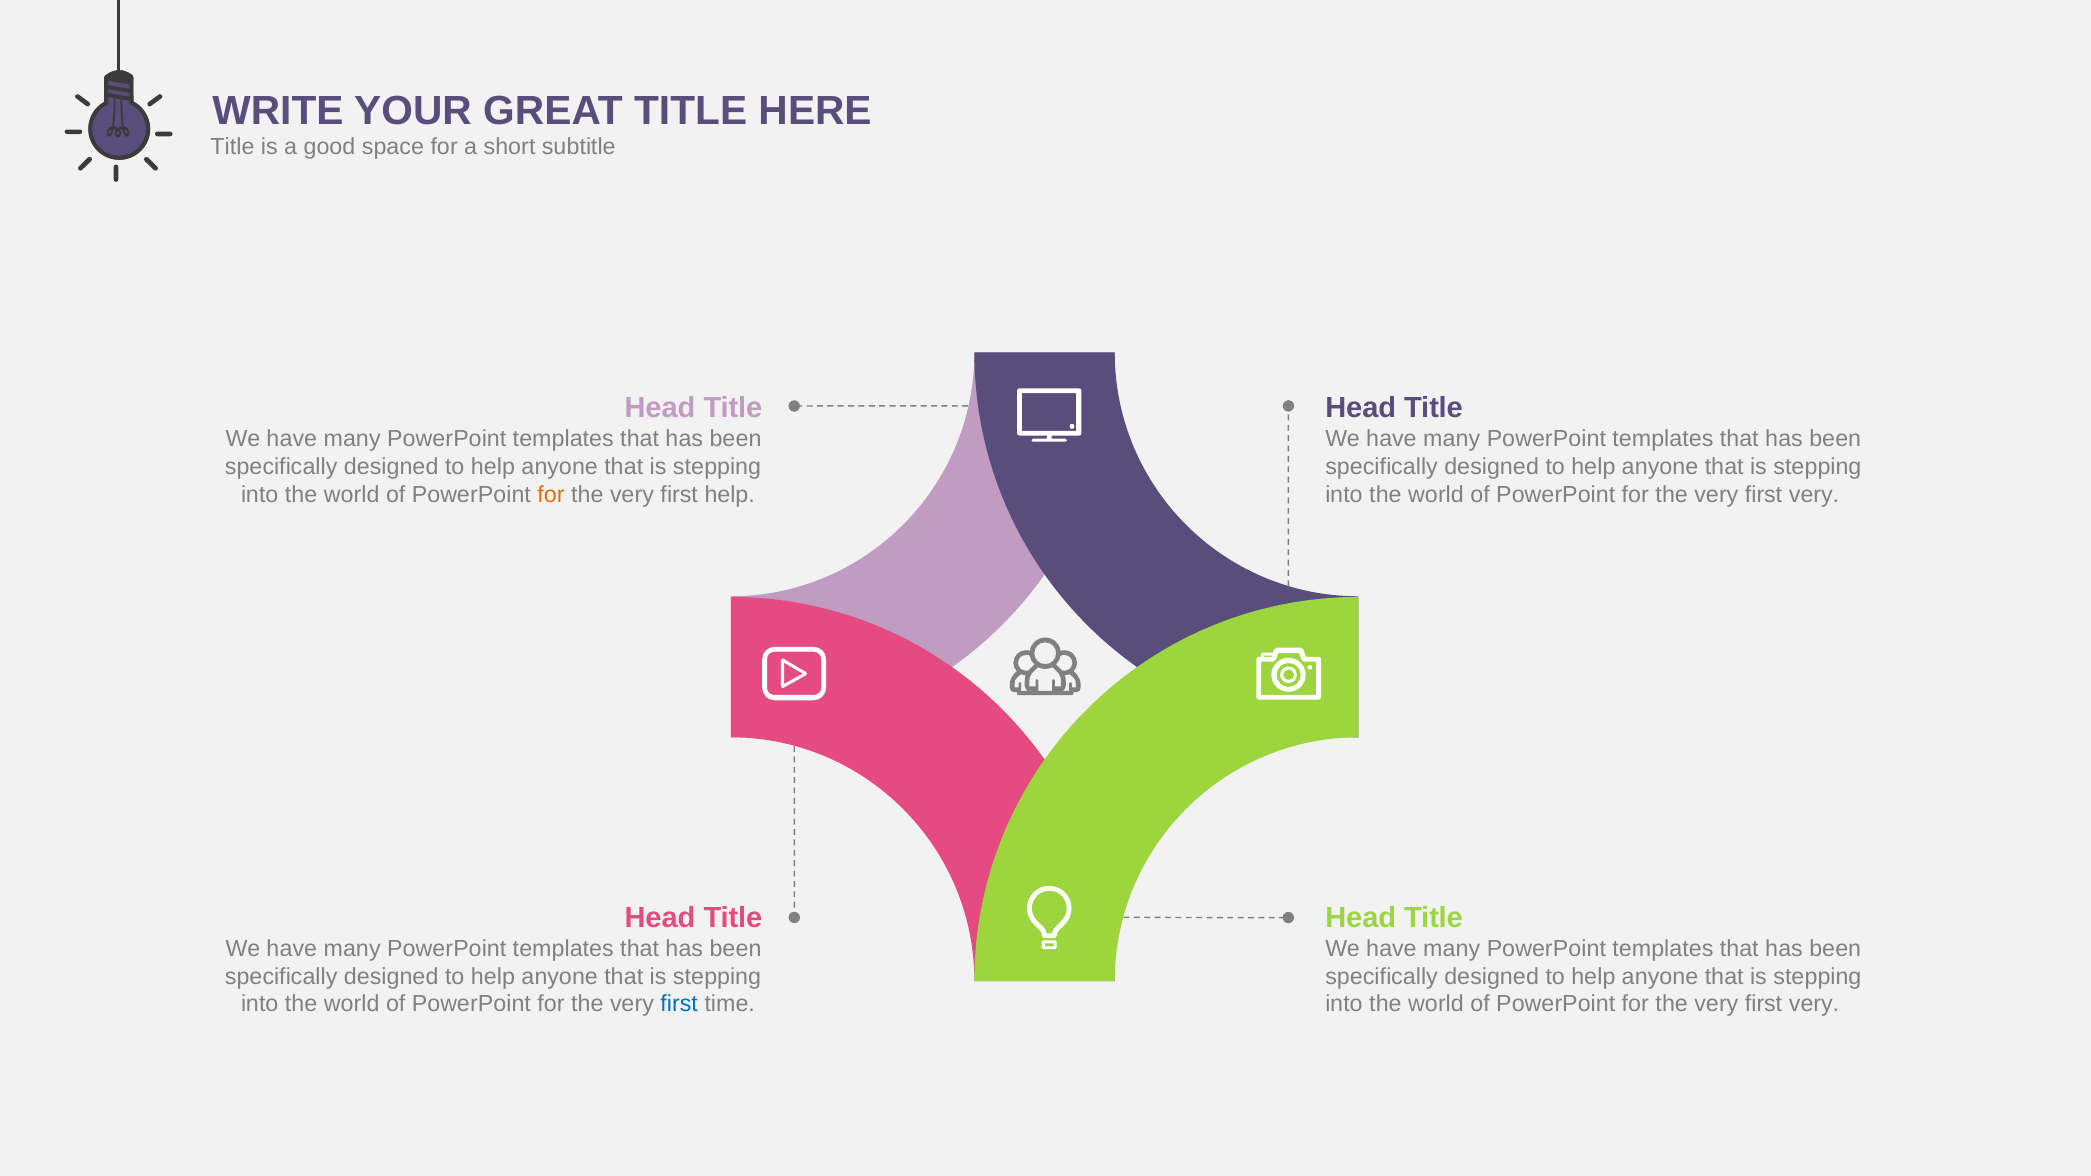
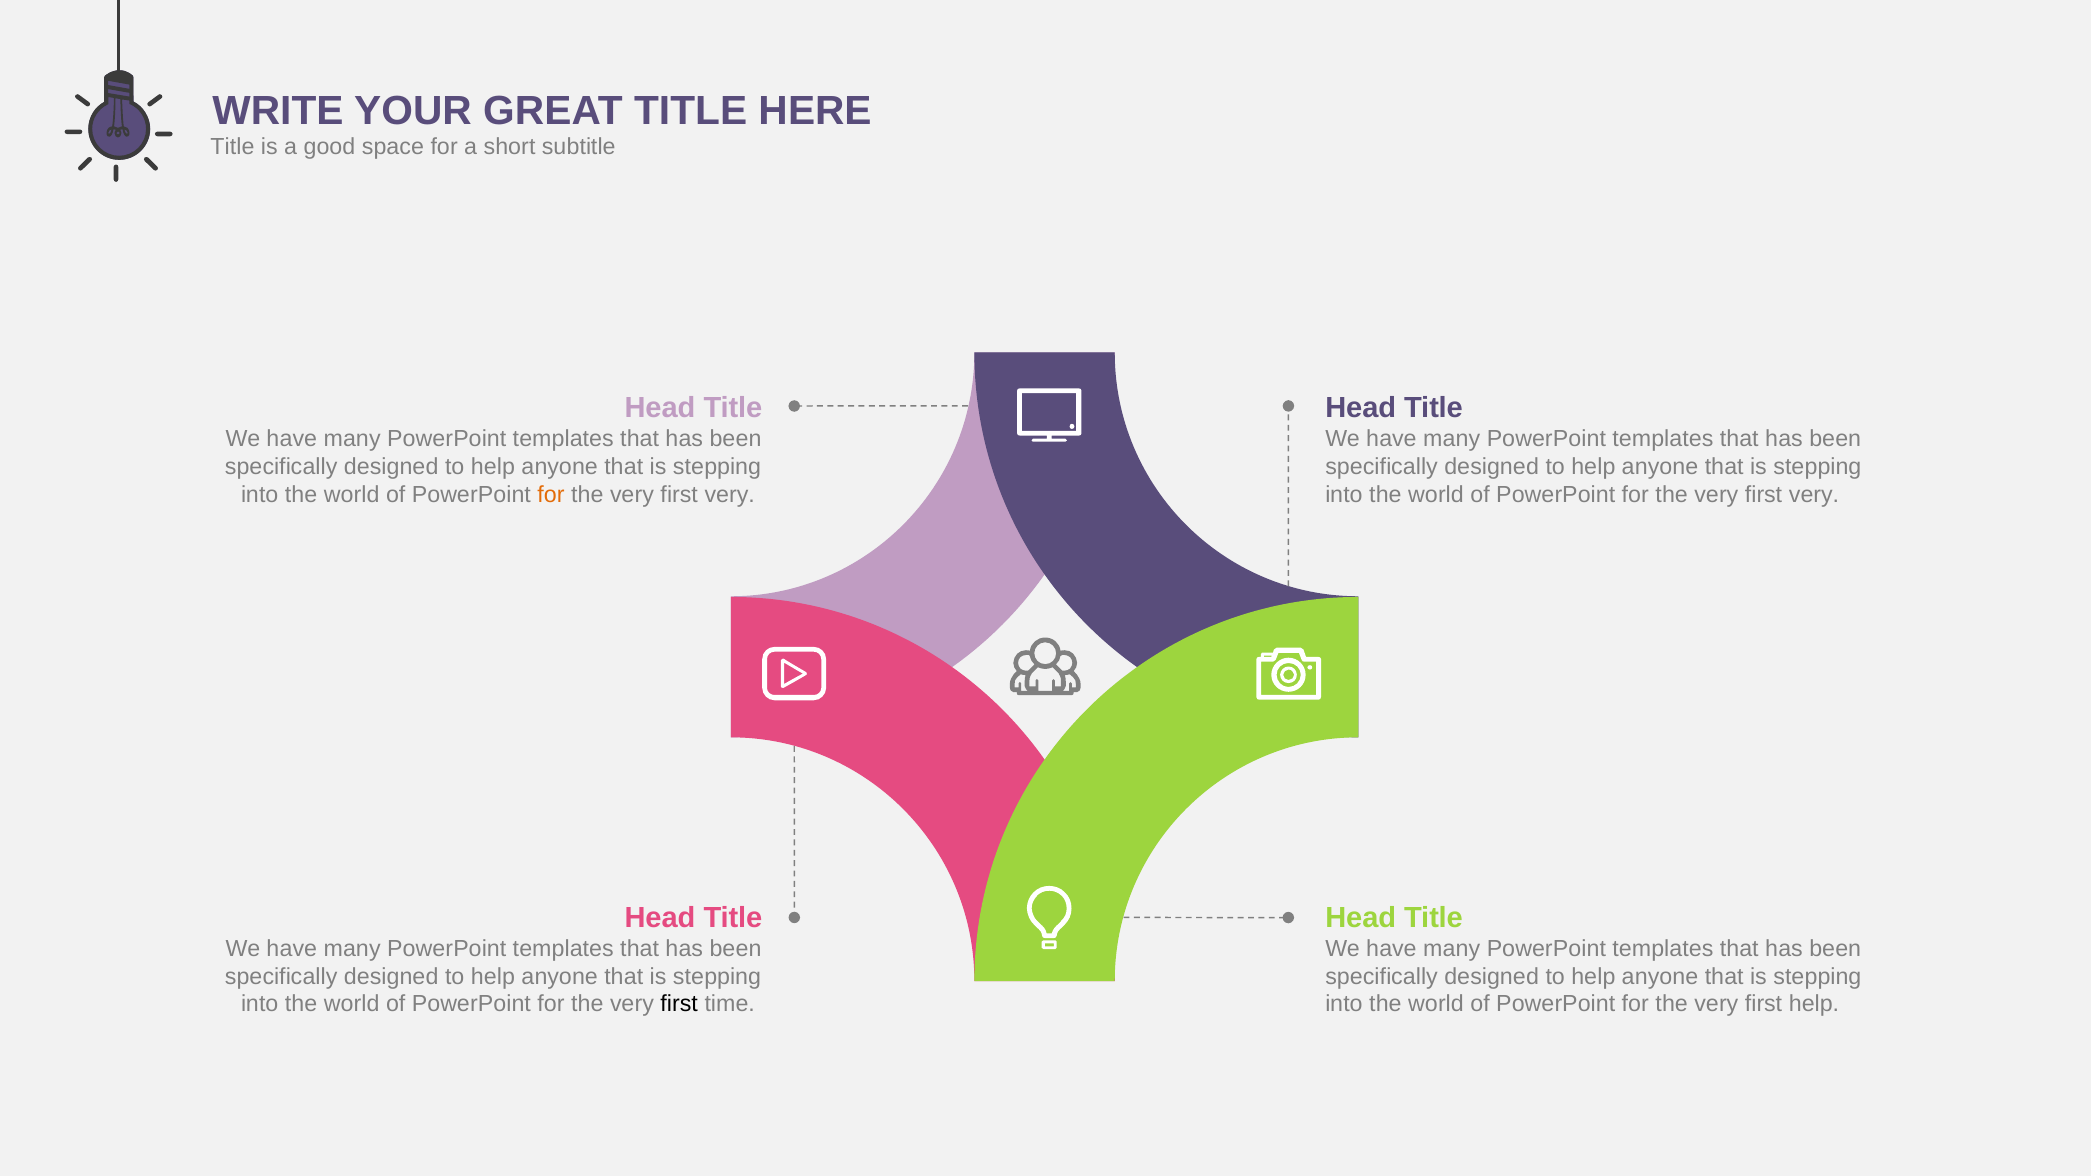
help at (730, 494): help -> very
first at (679, 1004) colour: blue -> black
very at (1814, 1004): very -> help
